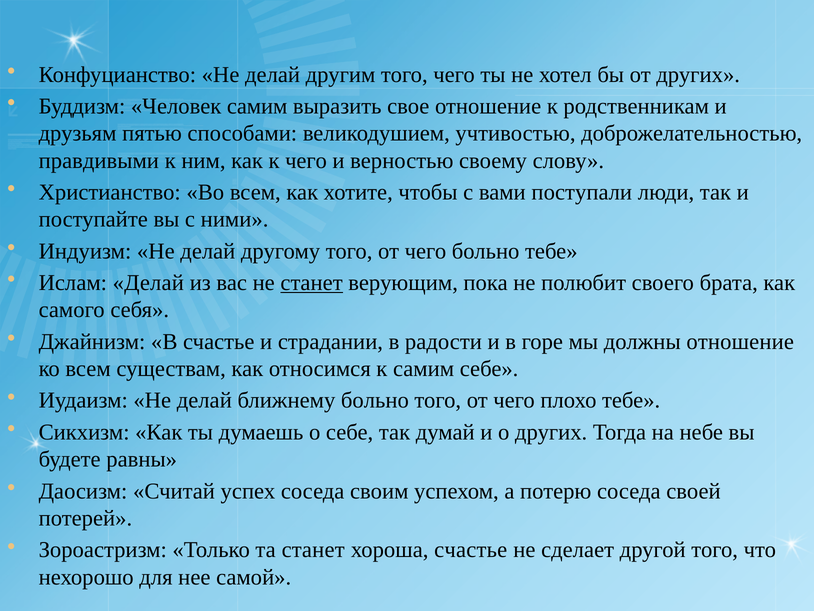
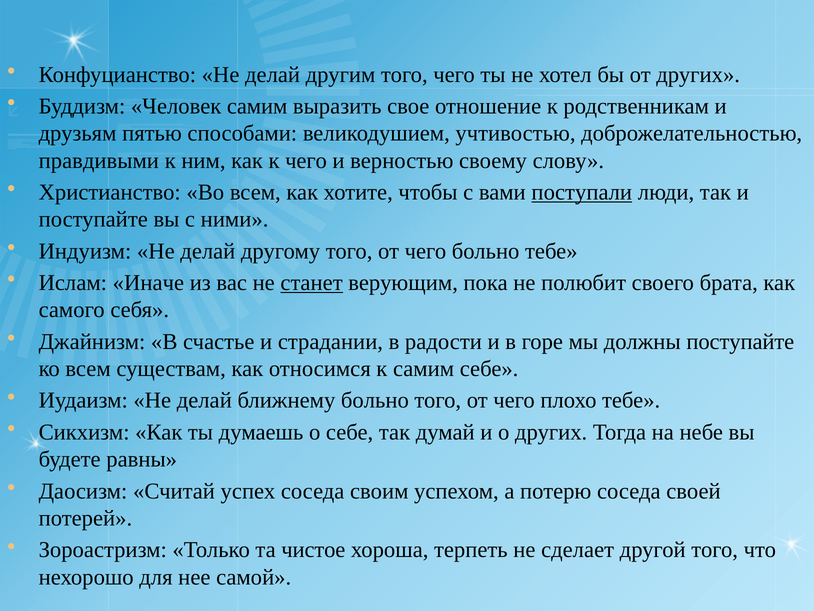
поступали underline: none -> present
Ислам Делай: Делай -> Иначе
должны отношение: отношение -> поступайте
та станет: станет -> чистое
хороша счастье: счастье -> терпеть
